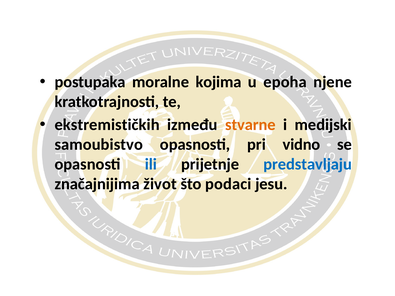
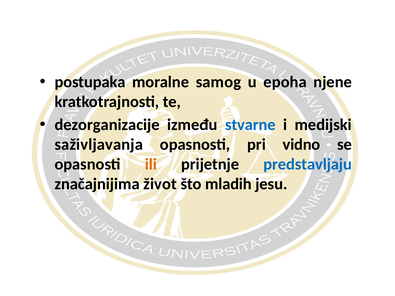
kojima: kojima -> samog
ekstremističkih: ekstremističkih -> dezorganizacije
stvarne colour: orange -> blue
samoubistvo: samoubistvo -> saživljavanja
ili colour: blue -> orange
podaci: podaci -> mladih
